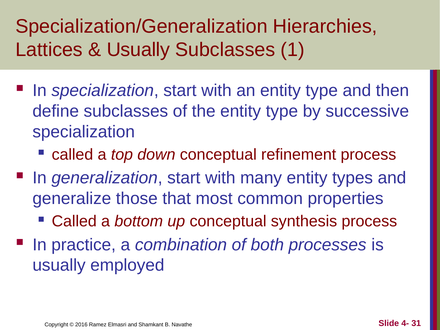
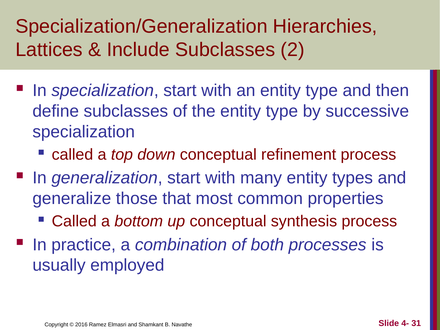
Usually at (138, 50): Usually -> Include
1: 1 -> 2
